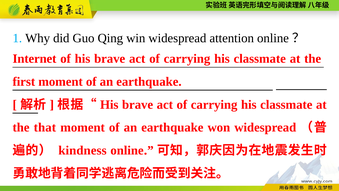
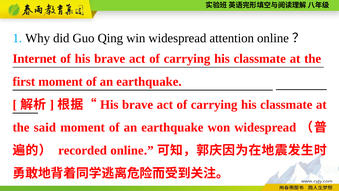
that: that -> said
kindness: kindness -> recorded
